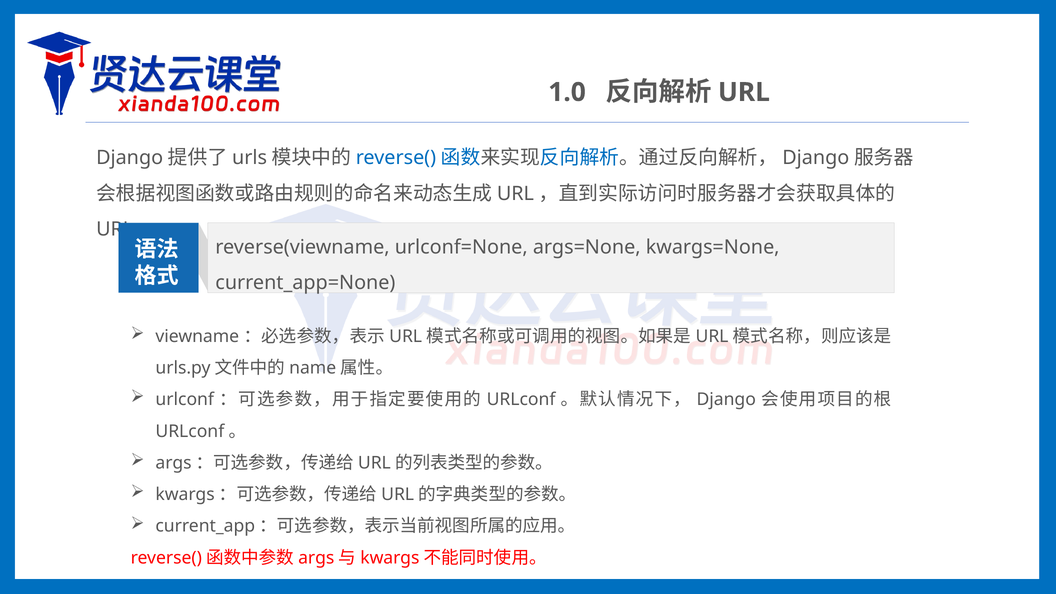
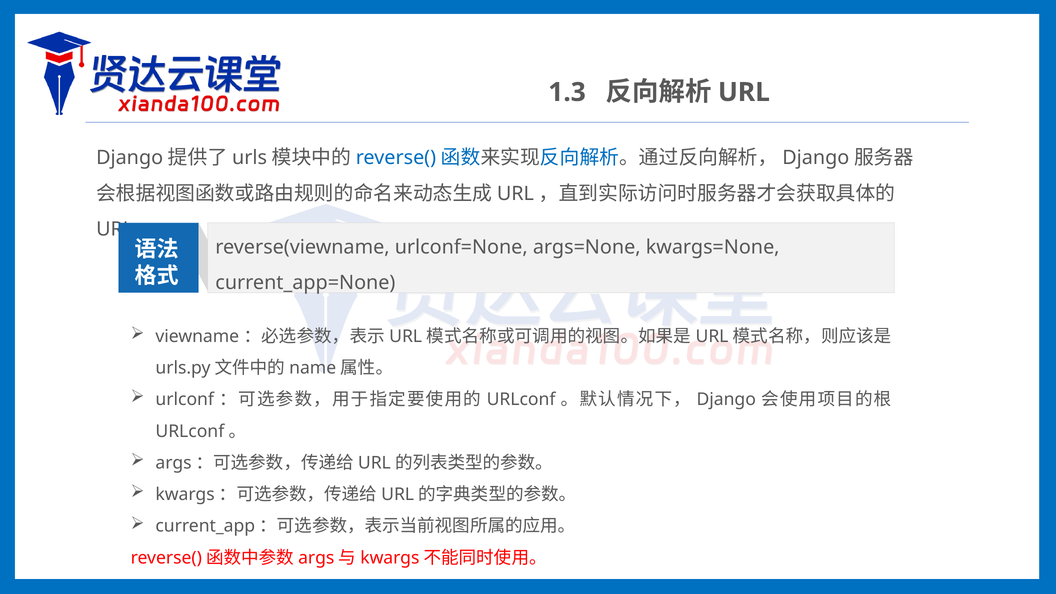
1.0: 1.0 -> 1.3
